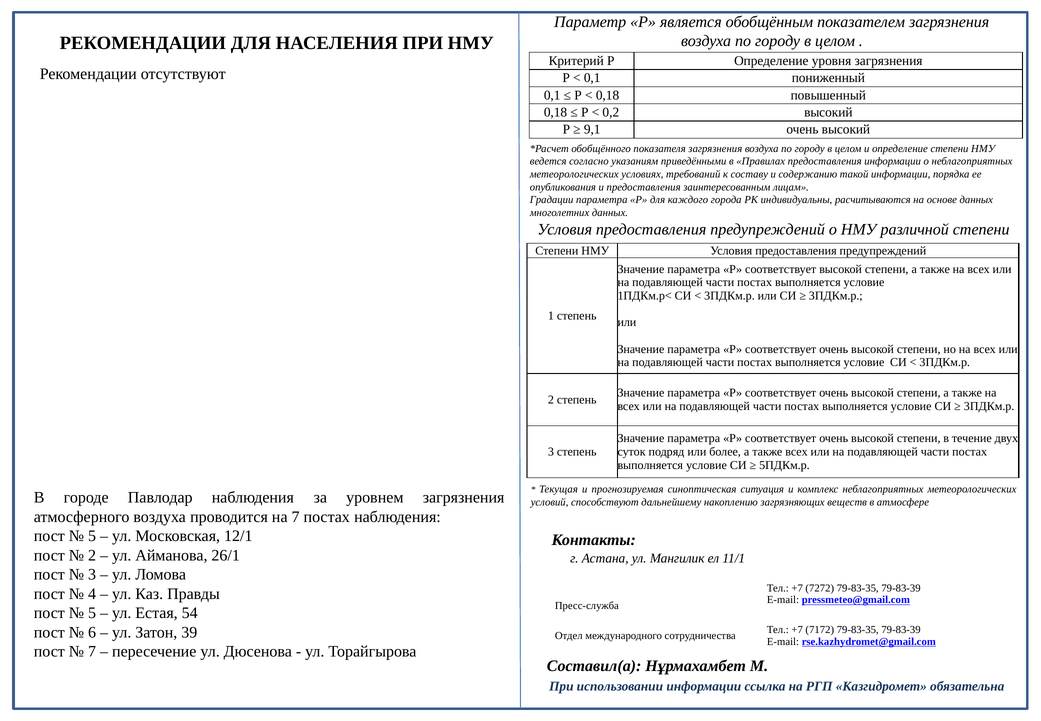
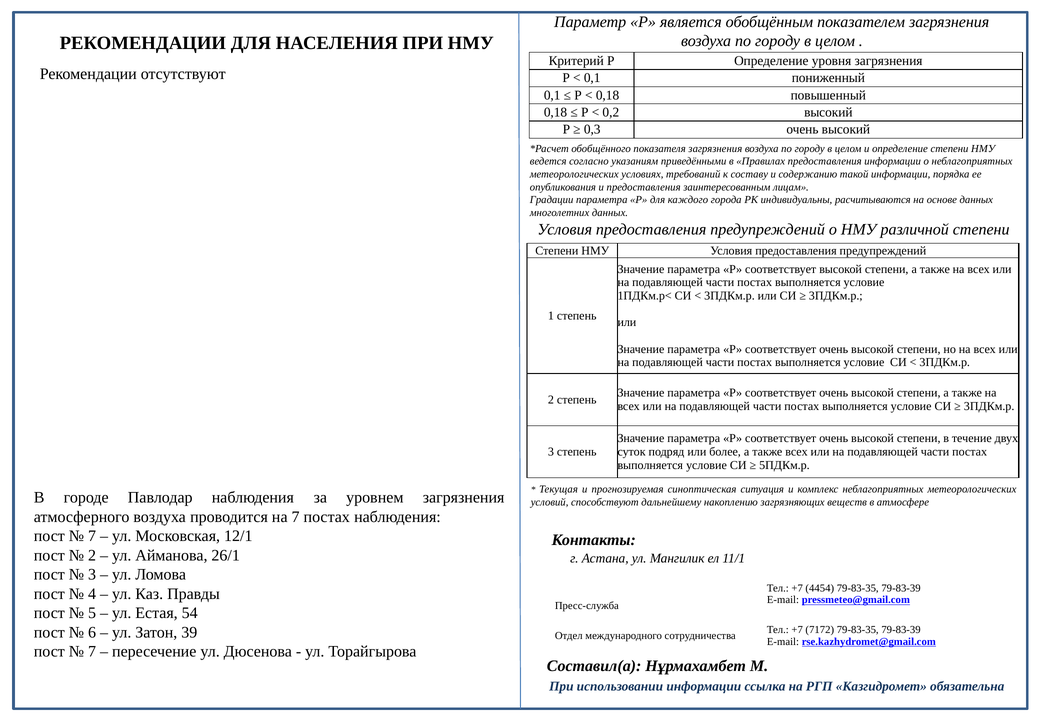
9,1: 9,1 -> 0,3
5 at (92, 536): 5 -> 7
7272: 7272 -> 4454
